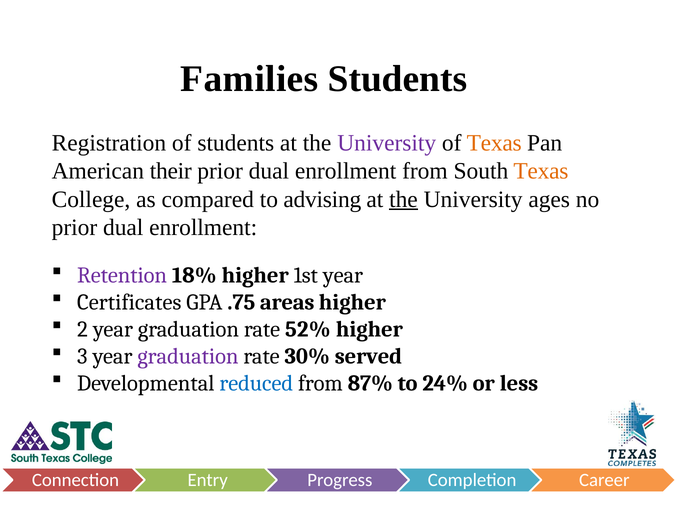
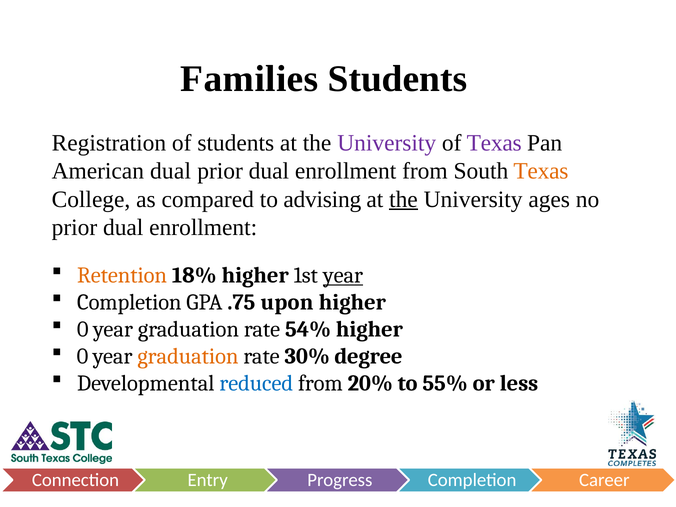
Texas at (494, 143) colour: orange -> purple
American their: their -> dual
Retention colour: purple -> orange
year at (343, 275) underline: none -> present
Certificates at (129, 302): Certificates -> Completion
areas: areas -> upon
2 at (83, 329): 2 -> 0
52%: 52% -> 54%
3 at (82, 356): 3 -> 0
graduation at (188, 356) colour: purple -> orange
served: served -> degree
87%: 87% -> 20%
24%: 24% -> 55%
